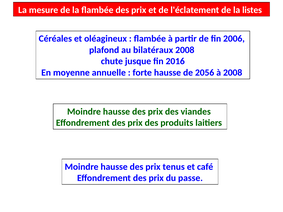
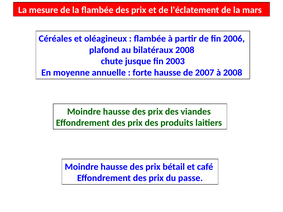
listes: listes -> mars
2016: 2016 -> 2003
2056: 2056 -> 2007
tenus: tenus -> bétail
